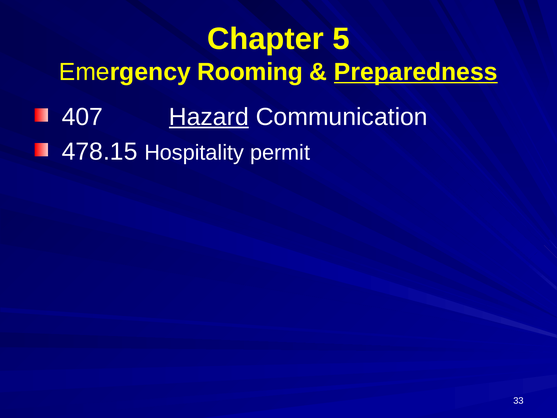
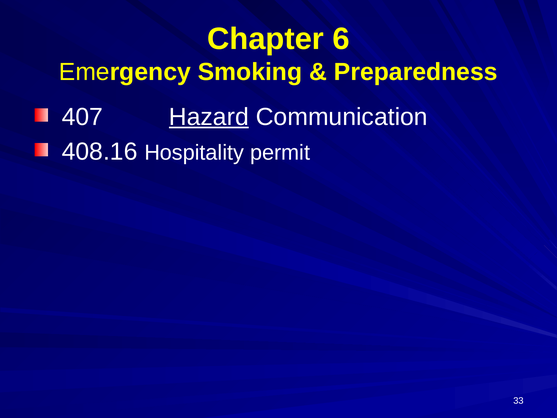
5: 5 -> 6
Rooming: Rooming -> Smoking
Preparedness underline: present -> none
478.15: 478.15 -> 408.16
